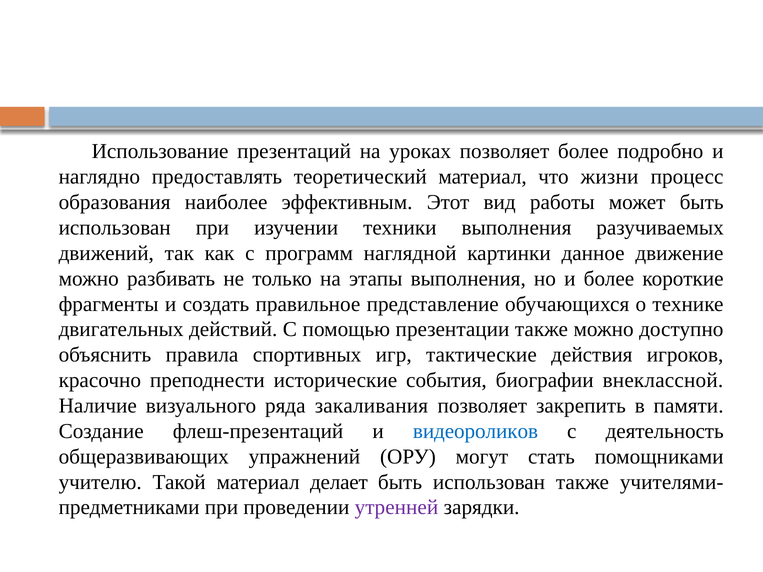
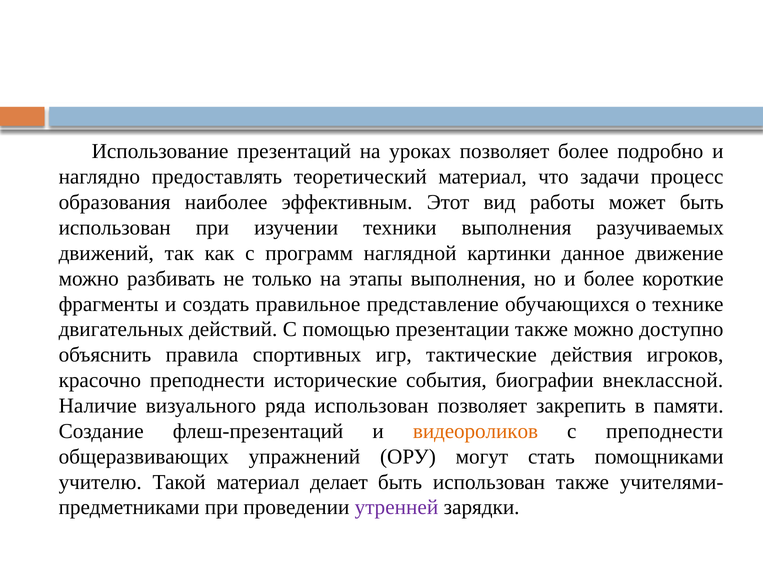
жизни: жизни -> задачи
ряда закаливания: закаливания -> использован
видеороликов colour: blue -> orange
с деятельность: деятельность -> преподнести
